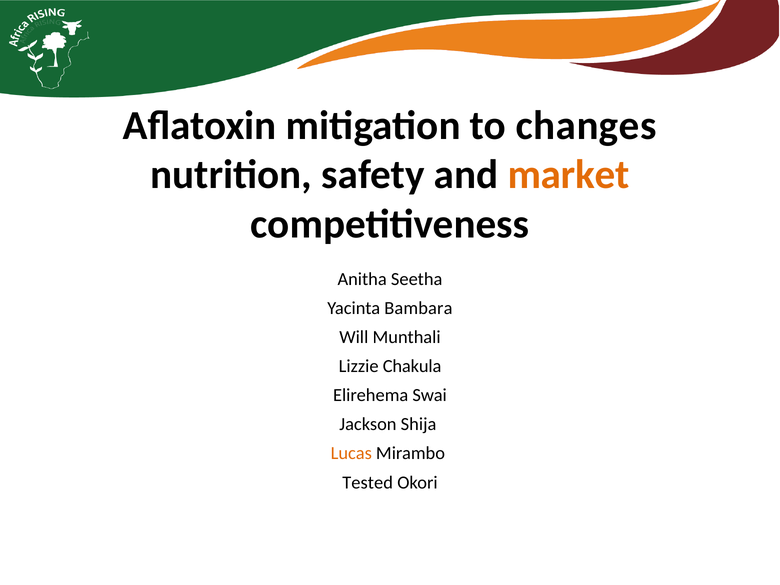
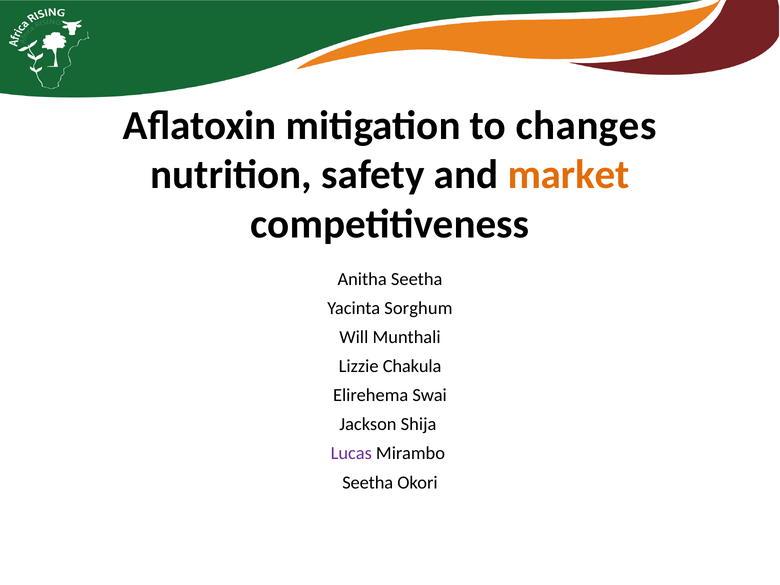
Bambara: Bambara -> Sorghum
Lucas colour: orange -> purple
Tested at (368, 482): Tested -> Seetha
